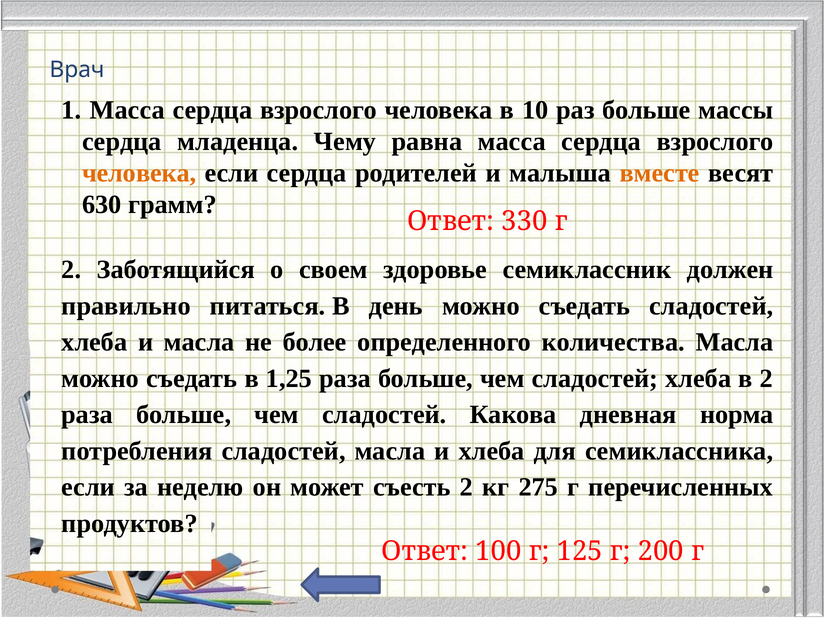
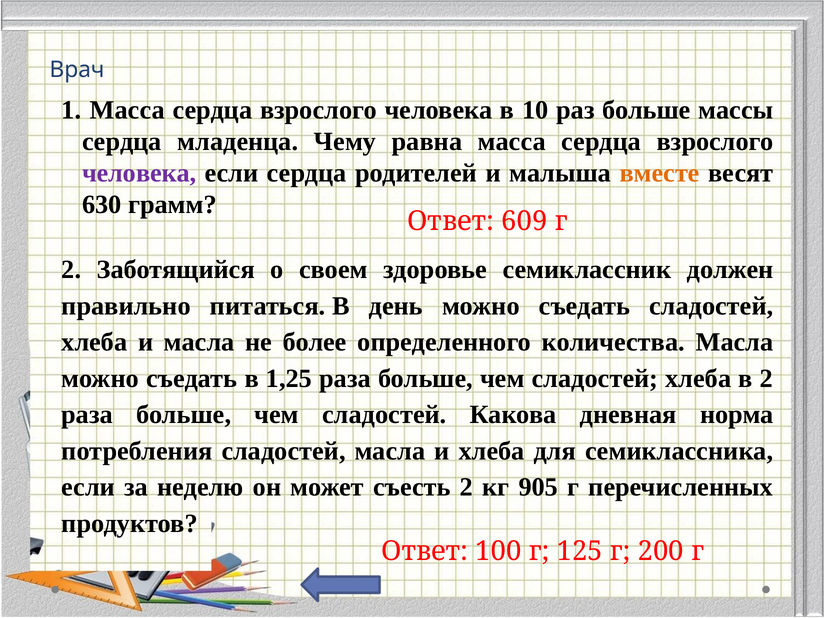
человека at (139, 173) colour: orange -> purple
330: 330 -> 609
275: 275 -> 905
